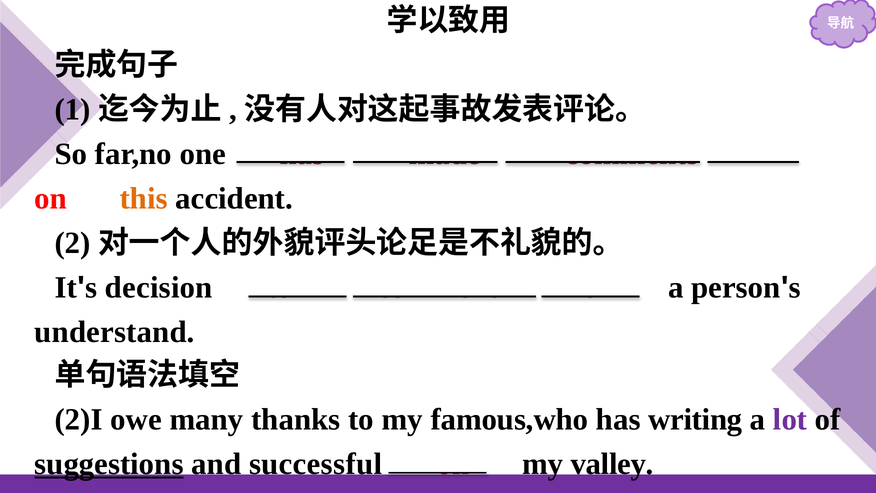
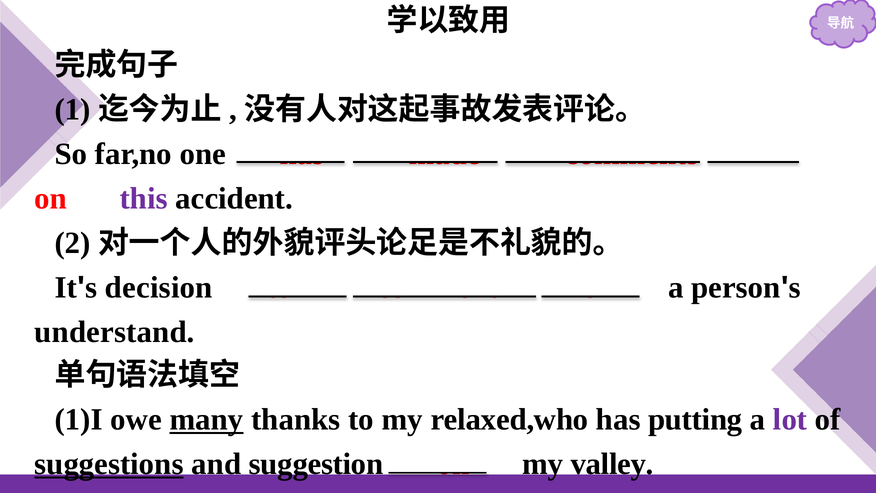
this colour: orange -> purple
2)I: 2)I -> 1)I
many underline: none -> present
famous,who: famous,who -> relaxed,who
writing: writing -> putting
successful: successful -> suggestion
